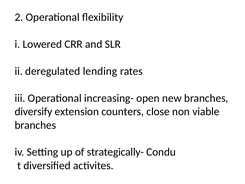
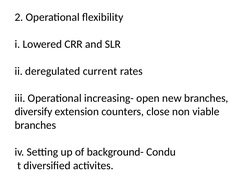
lending: lending -> current
strategically-: strategically- -> background-
